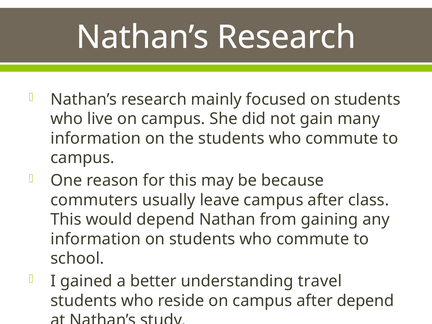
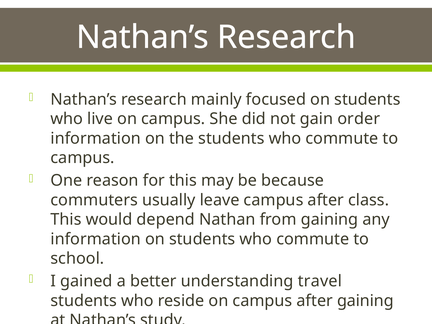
many: many -> order
after depend: depend -> gaining
